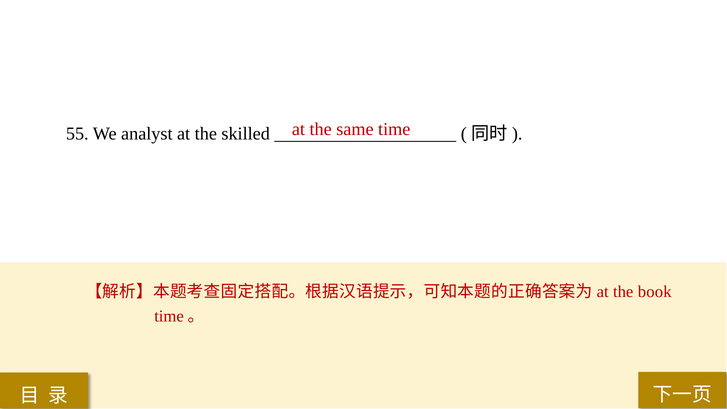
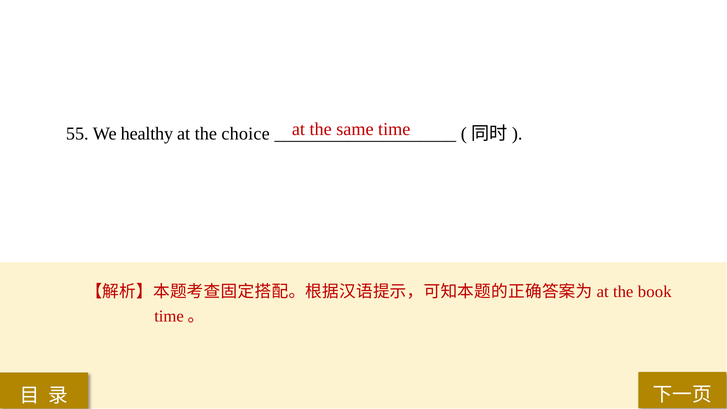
analyst: analyst -> healthy
skilled: skilled -> choice
